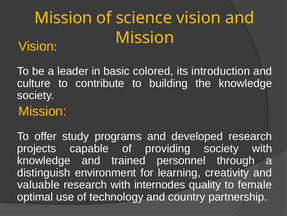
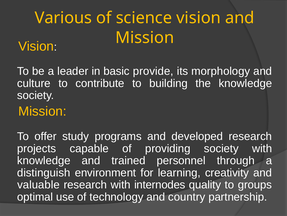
Mission at (63, 18): Mission -> Various
colored: colored -> provide
introduction: introduction -> morphology
female: female -> groups
